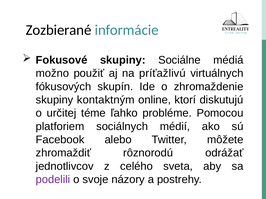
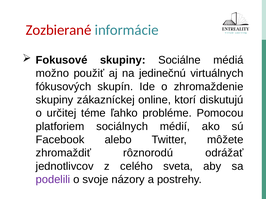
Zozbierané colour: black -> red
príťažlivú: príťažlivú -> jedinečnú
kontaktným: kontaktným -> zákazníckej
